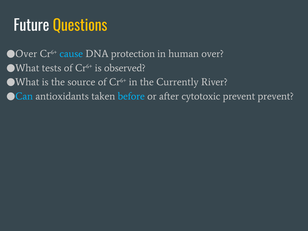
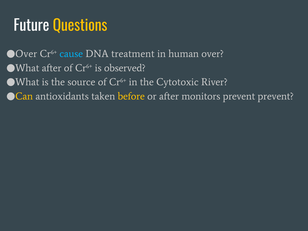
protection: protection -> treatment
What tests: tests -> after
Currently: Currently -> Cytotoxic
Can colour: light blue -> yellow
before colour: light blue -> yellow
cytotoxic: cytotoxic -> monitors
